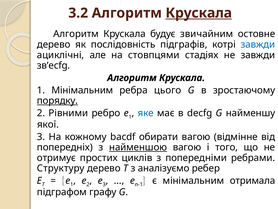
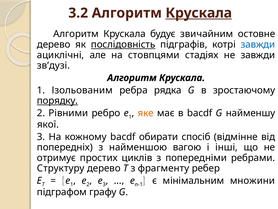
послідовність underline: none -> present
зв’ecfg: зв’ecfg -> зв’дузі
1 Мінімальним: Мінімальним -> Ізольованим
цього: цього -> рядка
яке colour: blue -> orange
в decfg: decfg -> bacdf
обирати вагою: вагою -> спосіб
найменшою underline: present -> none
того: того -> інші
аналізуємо: аналізуємо -> фрагменту
отримала: отримала -> множини
